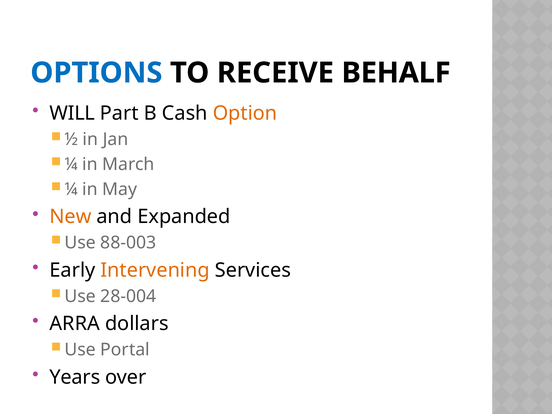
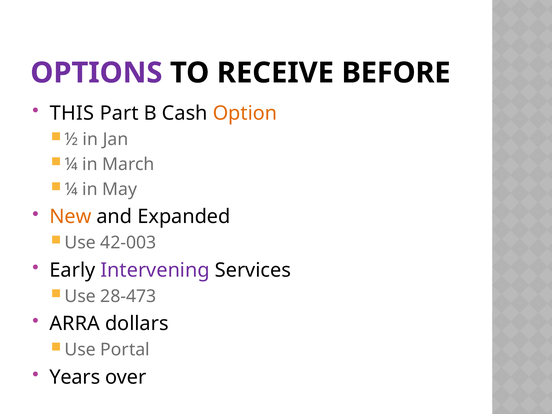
OPTIONS colour: blue -> purple
BEHALF: BEHALF -> BEFORE
WILL: WILL -> THIS
88-003: 88-003 -> 42-003
Intervening colour: orange -> purple
28-004: 28-004 -> 28-473
